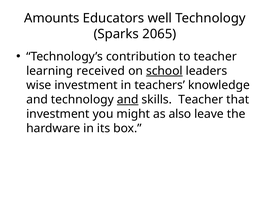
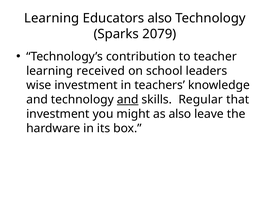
Amounts at (52, 18): Amounts -> Learning
Educators well: well -> also
2065: 2065 -> 2079
school underline: present -> none
skills Teacher: Teacher -> Regular
